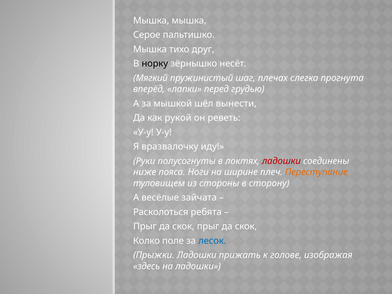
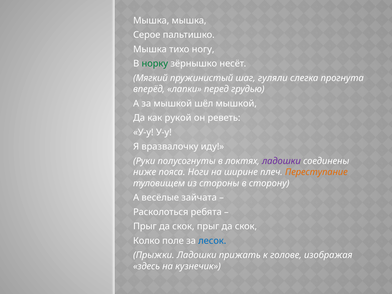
друг: друг -> ногу
норку colour: black -> green
плечах: плечах -> гуляли
шёл вынести: вынести -> мышкой
ладошки at (281, 161) colour: red -> purple
на ладошки: ладошки -> кузнечик
